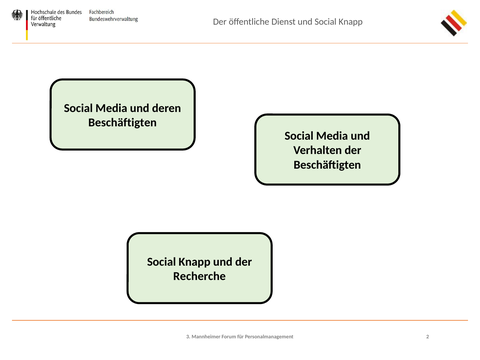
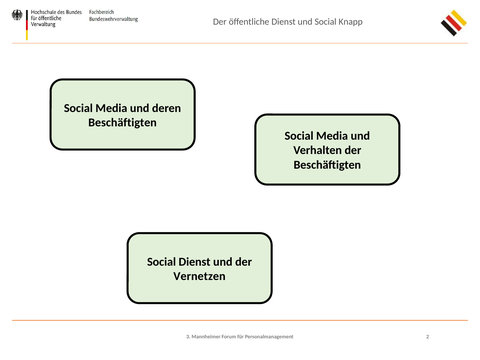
Knapp at (195, 262): Knapp -> Dienst
Recherche: Recherche -> Vernetzen
